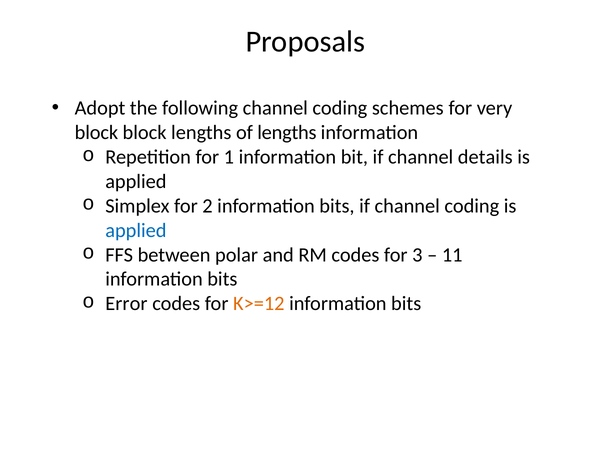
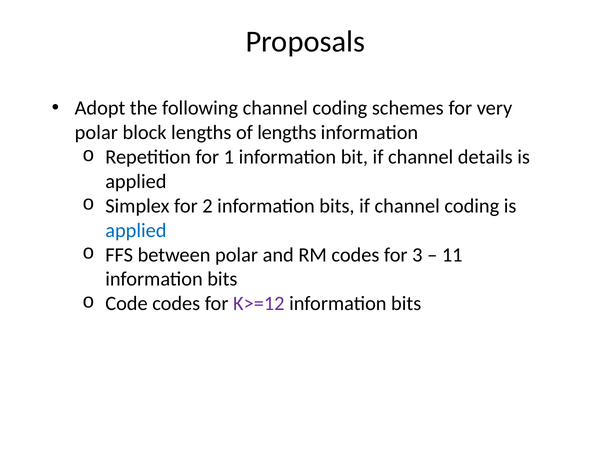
block at (96, 133): block -> polar
Error: Error -> Code
K>=12 colour: orange -> purple
